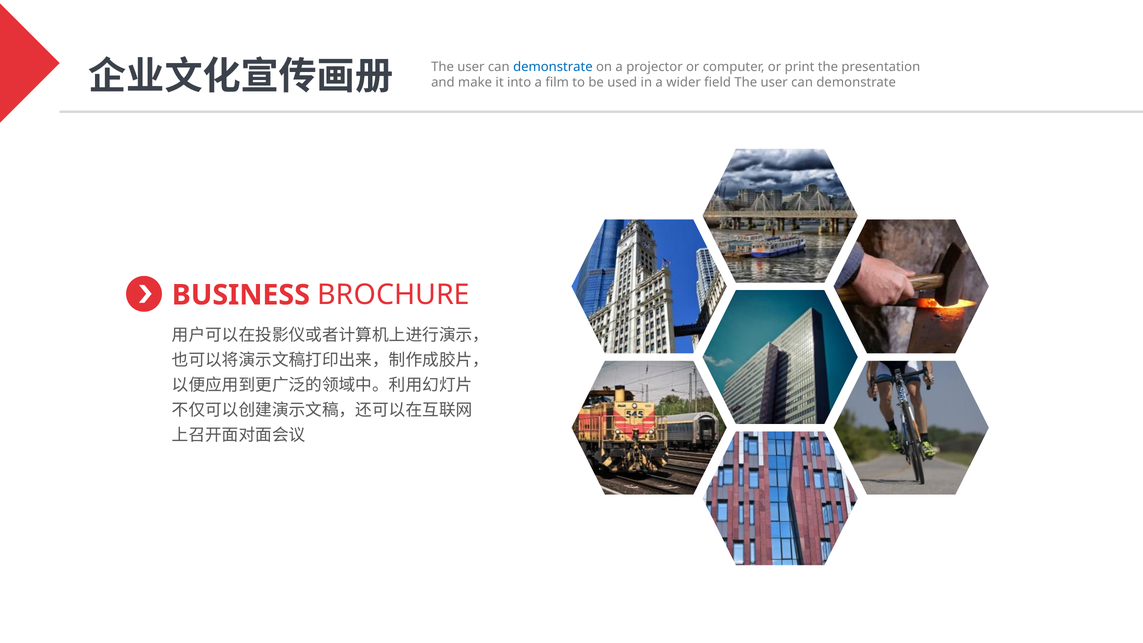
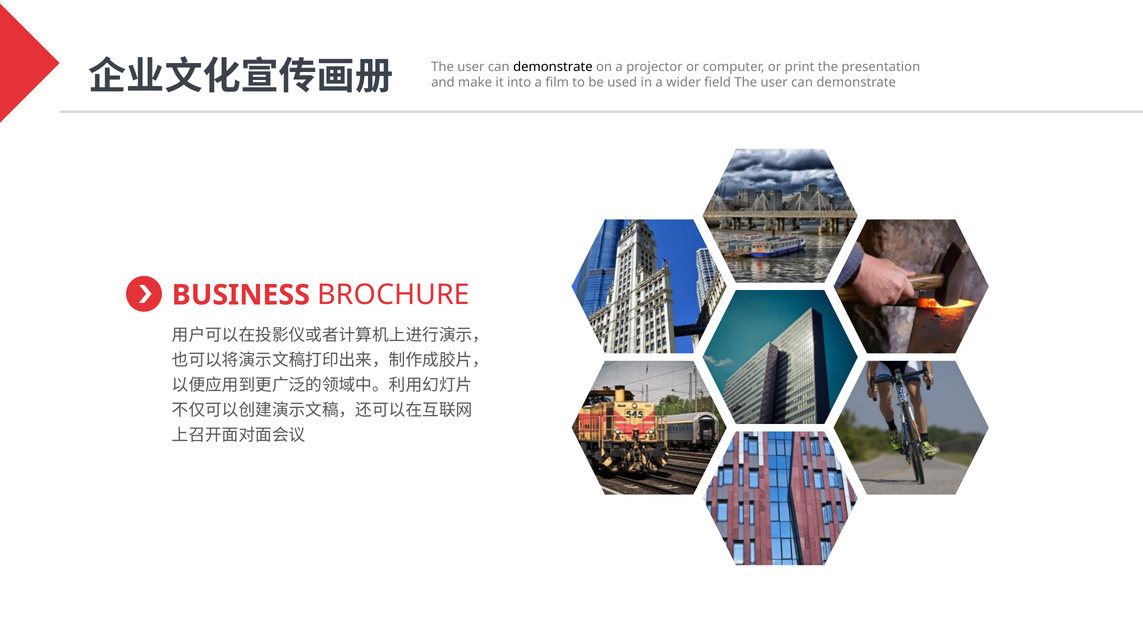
demonstrate at (553, 67) colour: blue -> black
